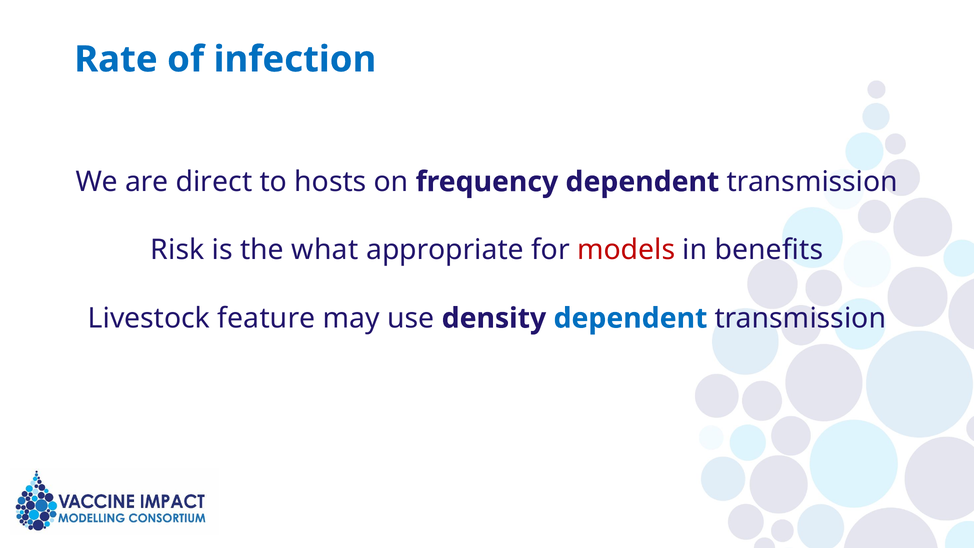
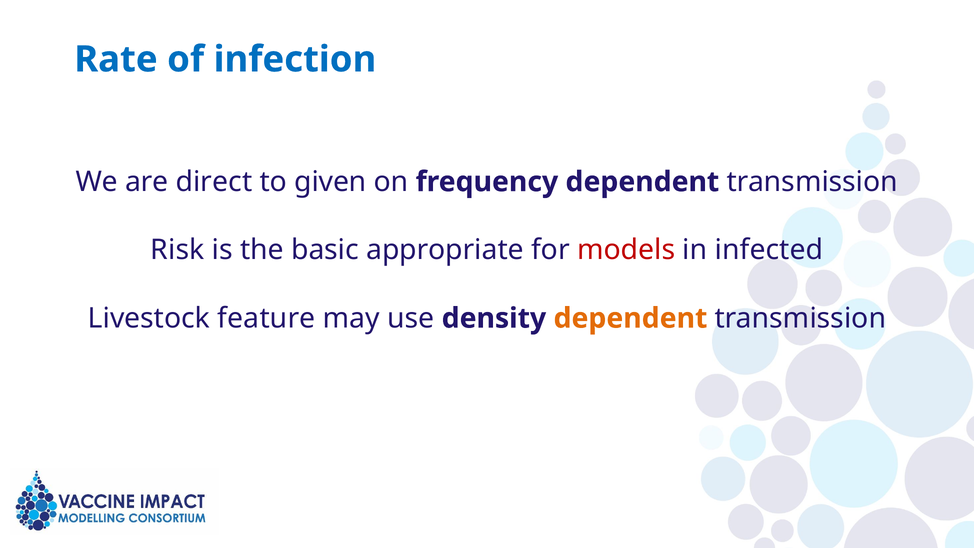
hosts: hosts -> given
what: what -> basic
benefits: benefits -> infected
dependent at (630, 318) colour: blue -> orange
